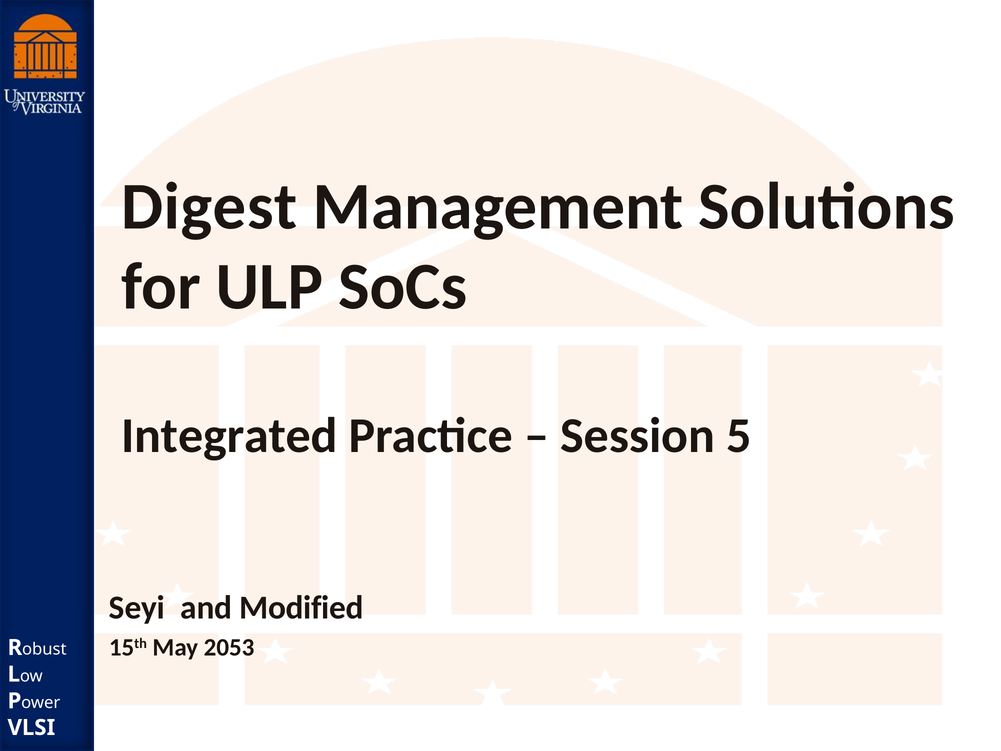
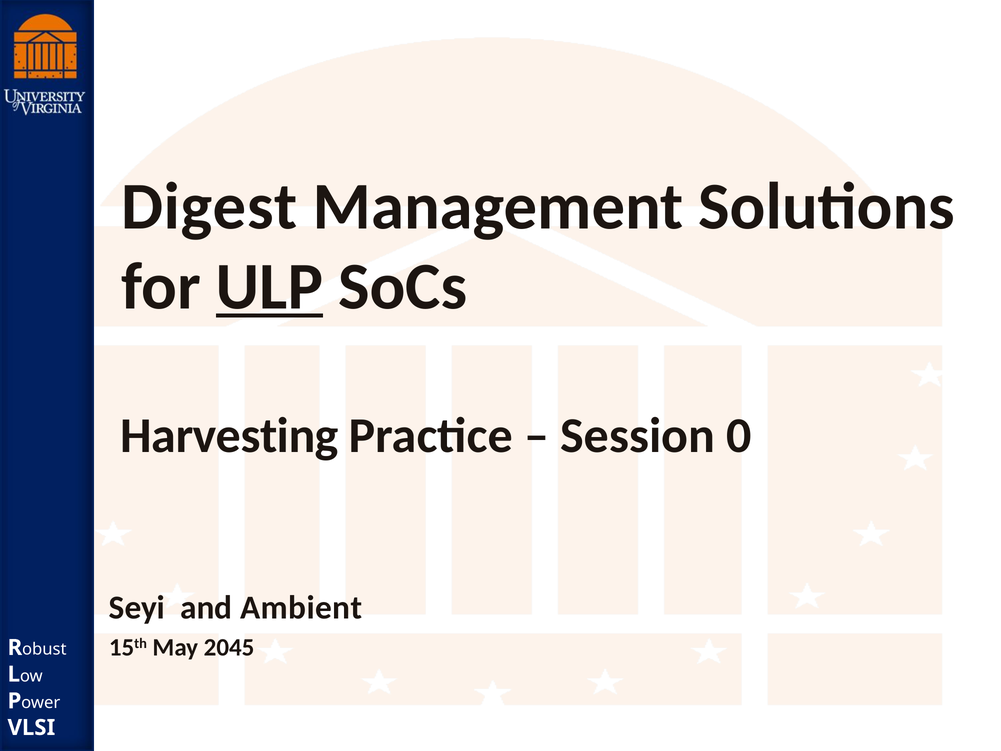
ULP underline: none -> present
Integrated: Integrated -> Harvesting
5: 5 -> 0
Modified: Modified -> Ambient
2053: 2053 -> 2045
